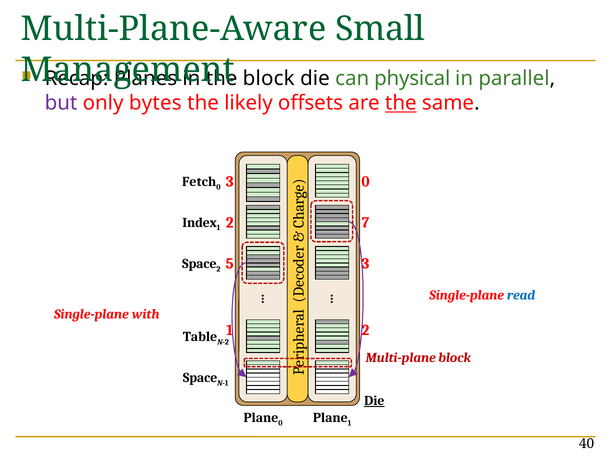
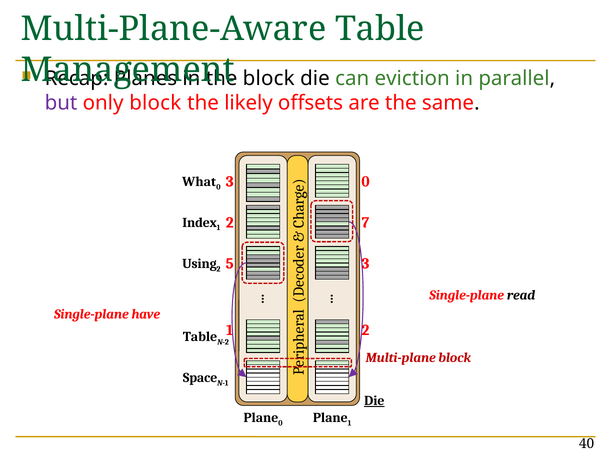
Multi-Plane-Aware Small: Small -> Table
physical: physical -> eviction
only bytes: bytes -> block
the at (401, 103) underline: present -> none
Fetch: Fetch -> What
Space at (199, 264): Space -> Using
read colour: blue -> black
with: with -> have
